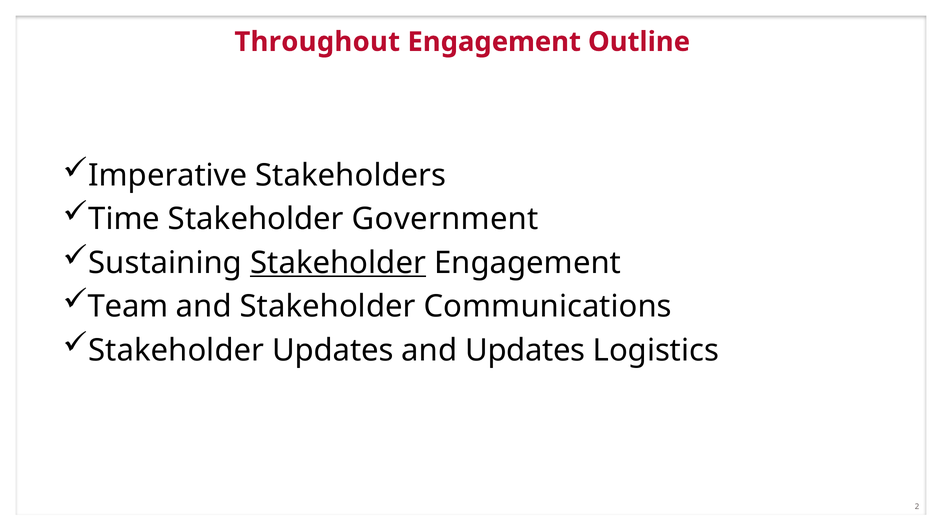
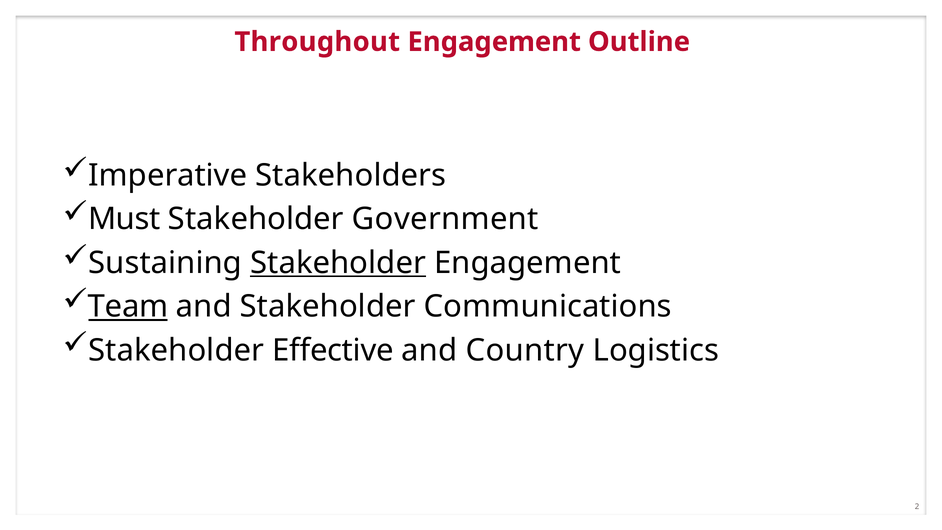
Time: Time -> Must
Team underline: none -> present
Stakeholder Updates: Updates -> Effective
and Updates: Updates -> Country
